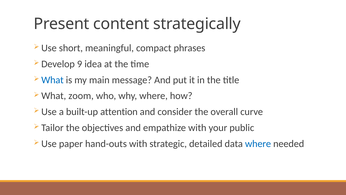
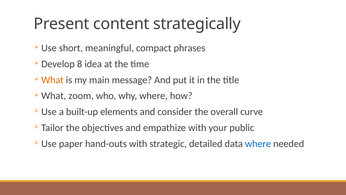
9: 9 -> 8
What at (52, 80) colour: blue -> orange
attention: attention -> elements
